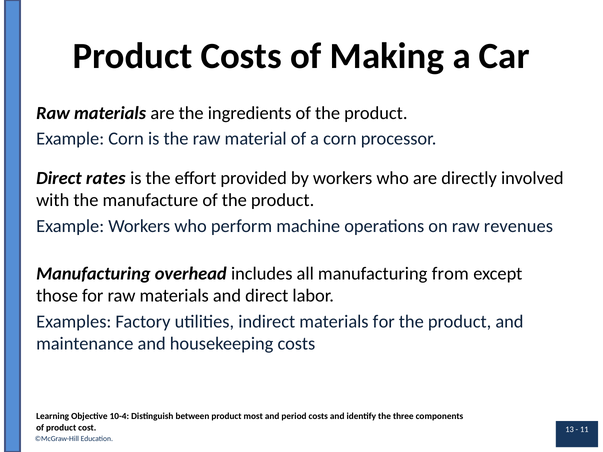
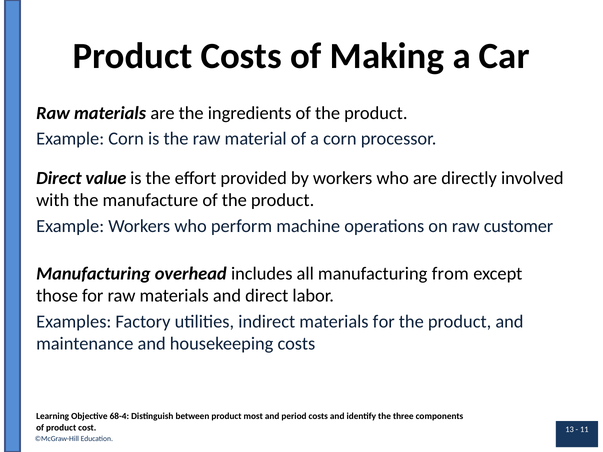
rates: rates -> value
revenues: revenues -> customer
10-4: 10-4 -> 68-4
